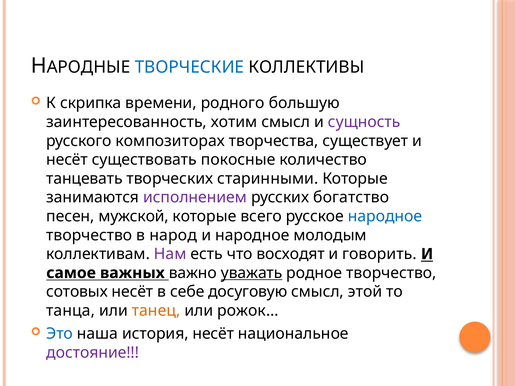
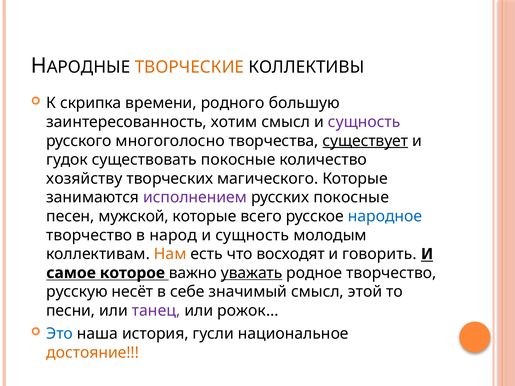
ТВОРЧЕСКИЕ colour: blue -> orange
композиторах: композиторах -> многоголосно
существует underline: none -> present
несёт at (67, 160): несёт -> гудок
танцевать: танцевать -> хозяйству
старинными: старинными -> магического
русских богатство: богатство -> покосные
народное at (252, 235): народное -> сущность
Нам colour: purple -> orange
важных: важных -> которое
сотовых: сотовых -> русскую
досуговую: досуговую -> значимый
танца: танца -> песни
танец colour: orange -> purple
история несёт: несёт -> гусли
достояние colour: purple -> orange
